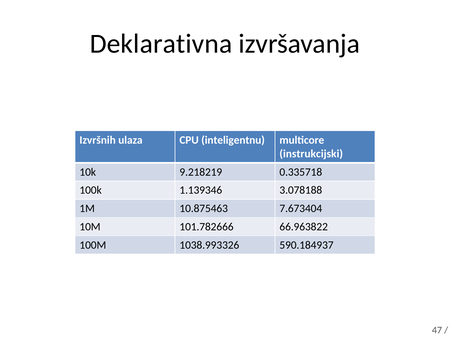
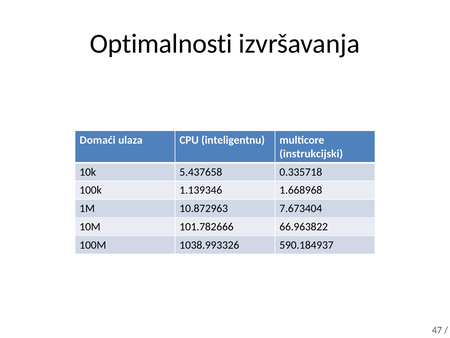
Deklarativna: Deklarativna -> Optimalnosti
Izvršnih: Izvršnih -> Domaći
9.218219: 9.218219 -> 5.437658
3.078188: 3.078188 -> 1.668968
10.875463: 10.875463 -> 10.872963
